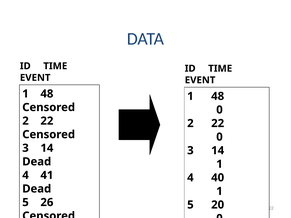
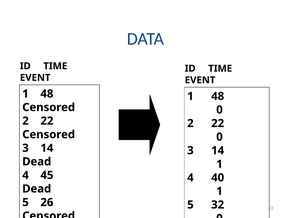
41: 41 -> 45
20: 20 -> 32
